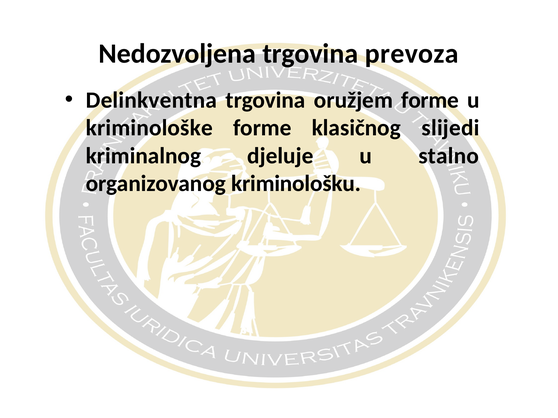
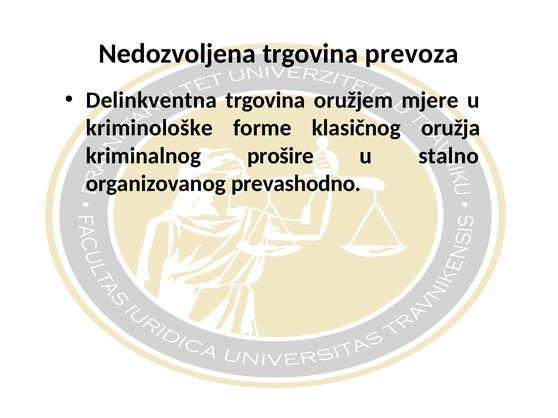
oružjem forme: forme -> mjere
slijedi: slijedi -> oružja
djeluje: djeluje -> prošire
kriminološku: kriminološku -> prevashodno
